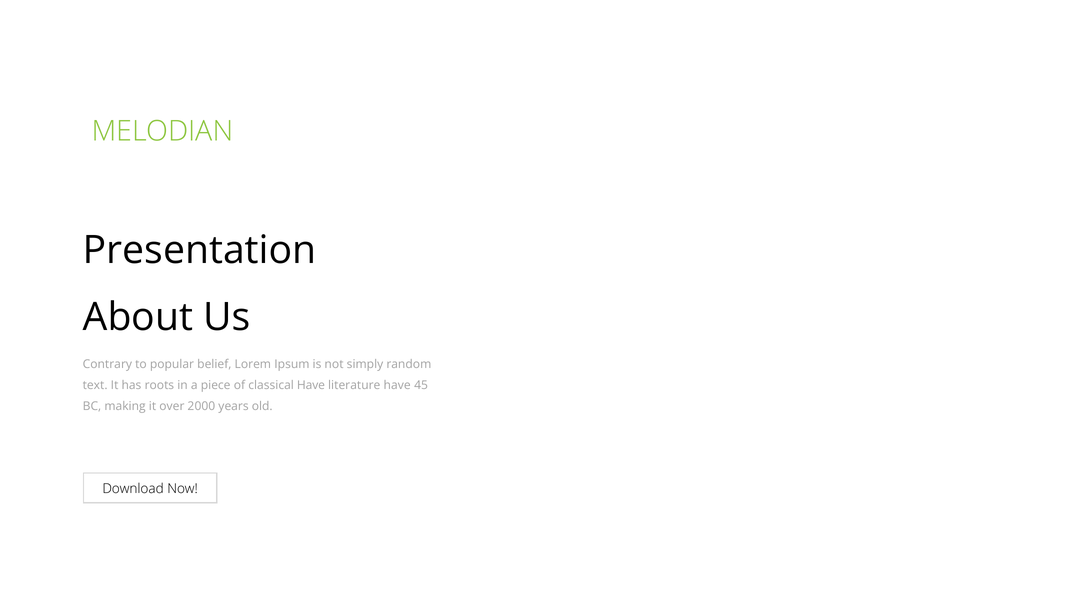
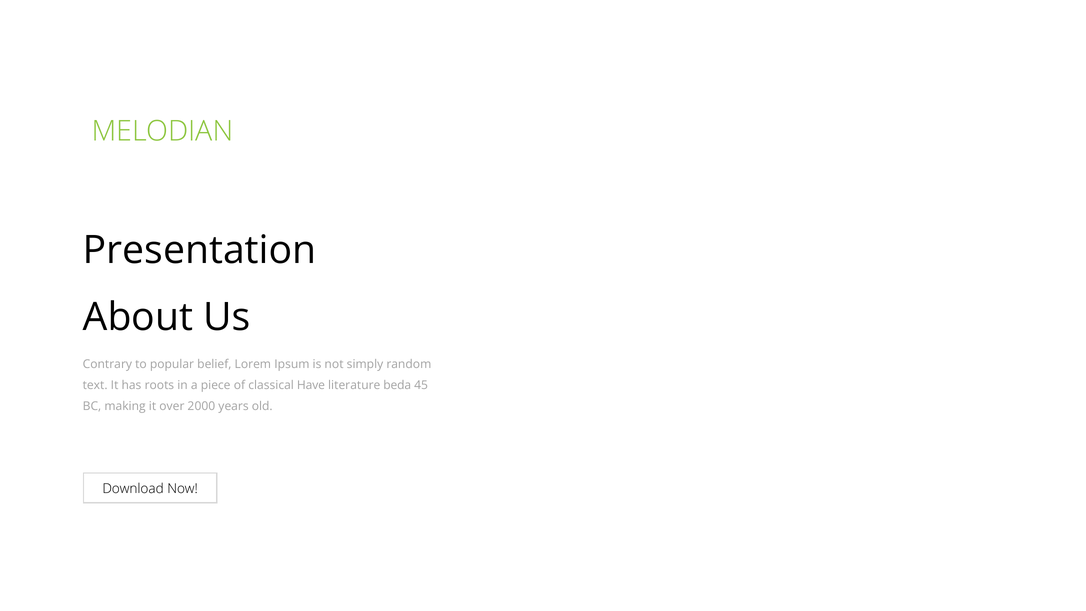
literature have: have -> beda
